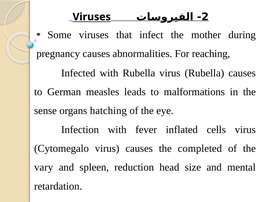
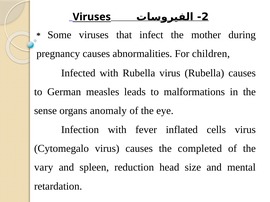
reaching: reaching -> children
hatching: hatching -> anomaly
